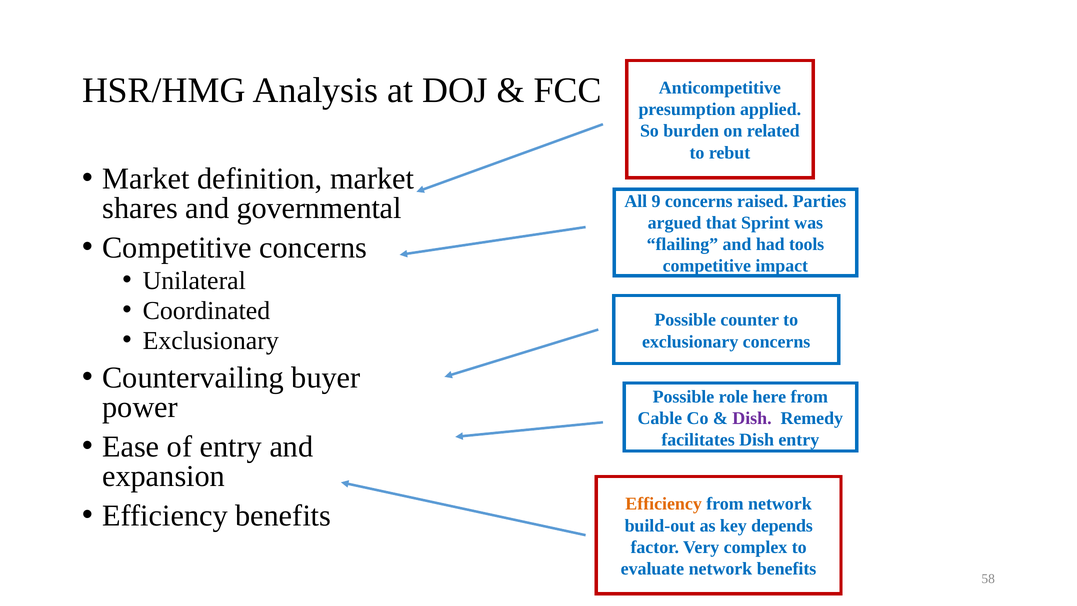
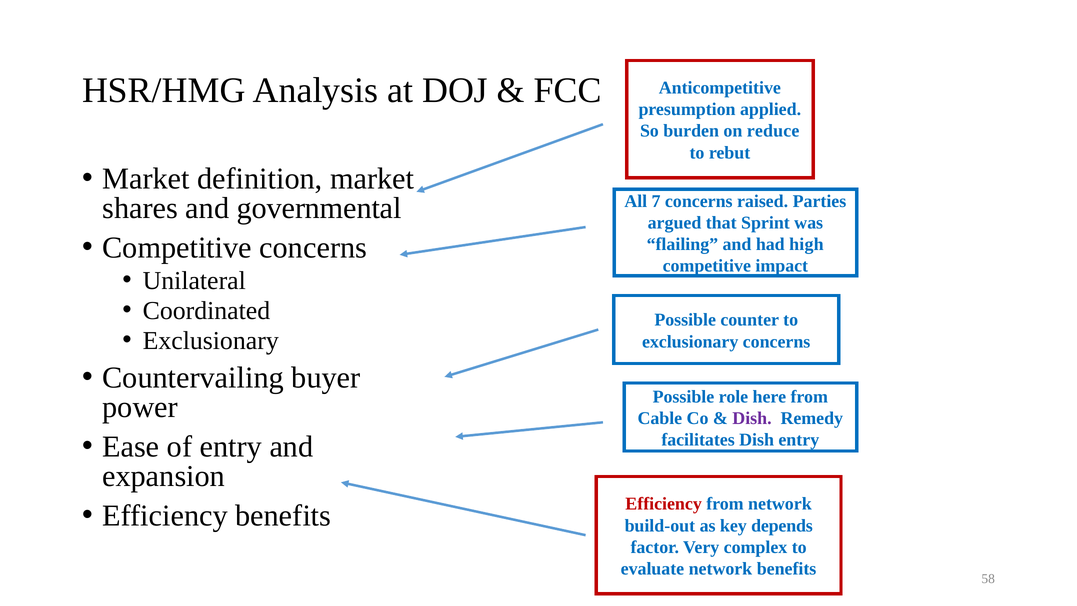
related: related -> reduce
9: 9 -> 7
tools: tools -> high
Efficiency at (664, 504) colour: orange -> red
